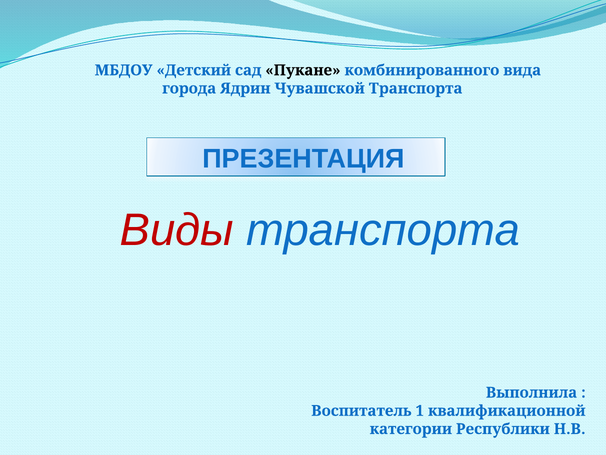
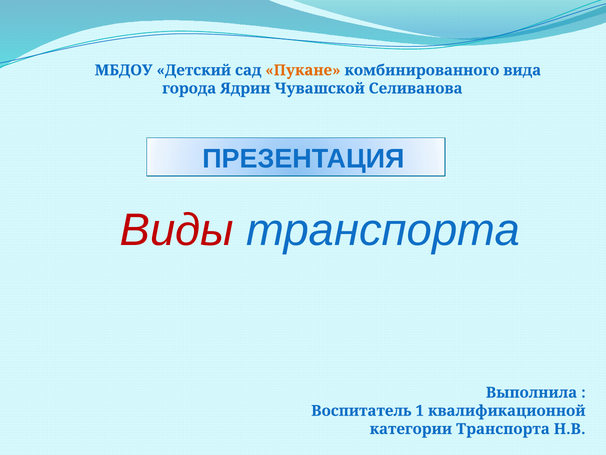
Пукане colour: black -> orange
Чувашской Транспорта: Транспорта -> Селиванова
категории Республики: Республики -> Транспорта
